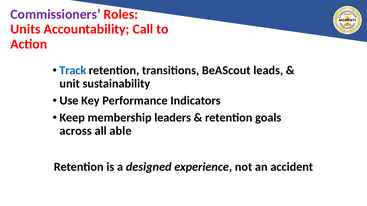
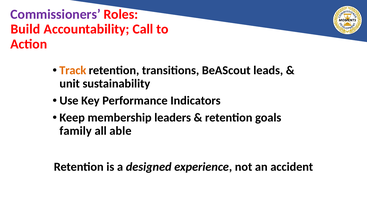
Units: Units -> Build
Track colour: blue -> orange
across: across -> family
